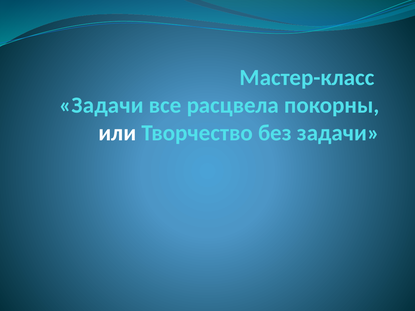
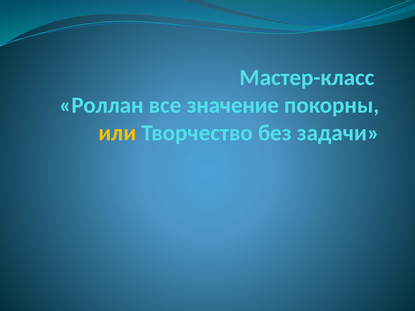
Задачи at (101, 105): Задачи -> Роллан
расцвела: расцвела -> значение
или colour: white -> yellow
